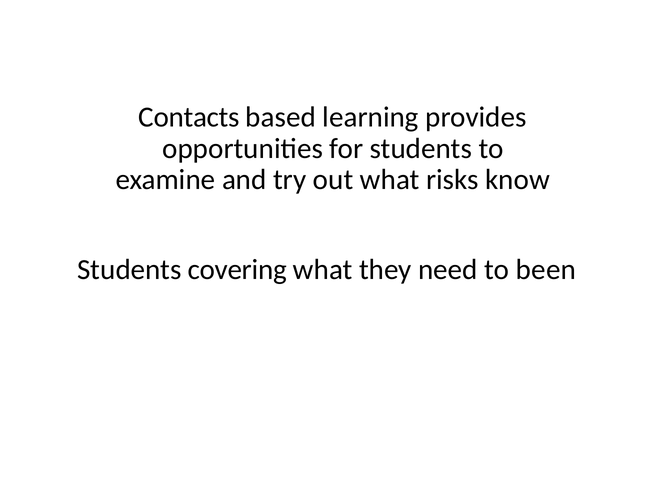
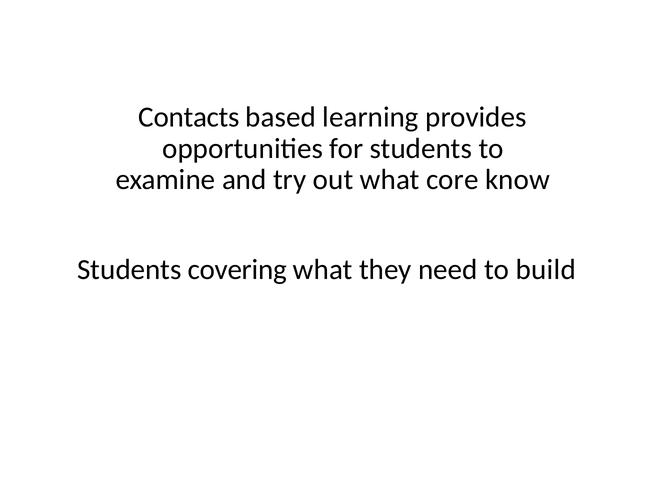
risks: risks -> core
been: been -> build
